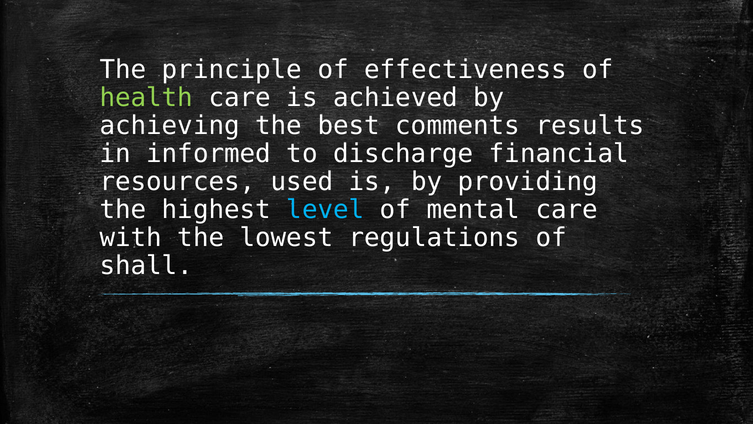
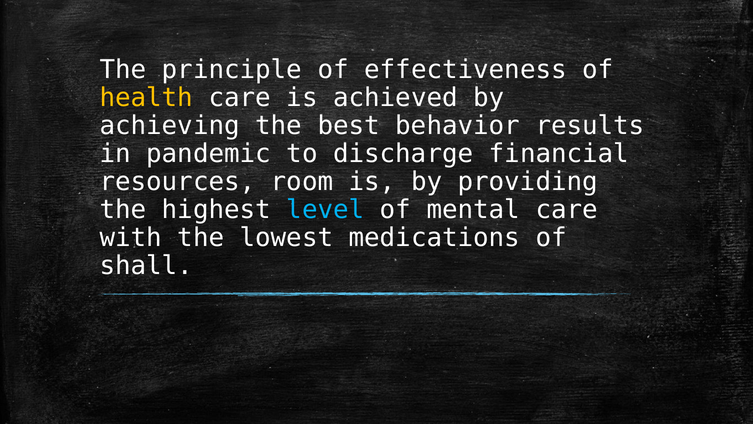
health colour: light green -> yellow
comments: comments -> behavior
informed: informed -> pandemic
used: used -> room
regulations: regulations -> medications
